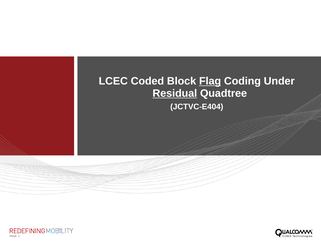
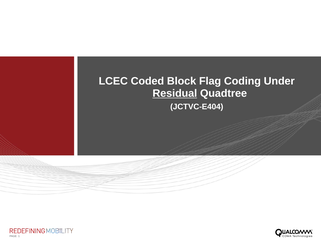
Flag underline: present -> none
